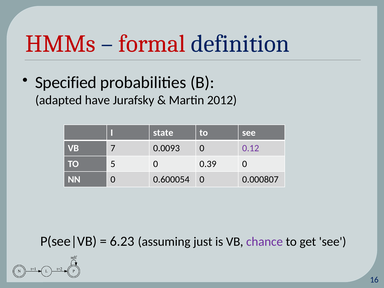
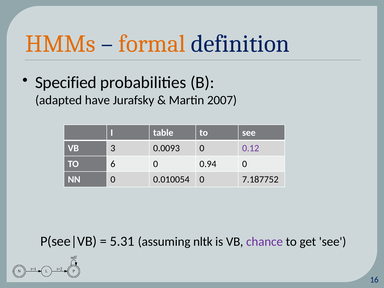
HMMs colour: red -> orange
formal colour: red -> orange
2012: 2012 -> 2007
state: state -> table
7: 7 -> 3
5: 5 -> 6
0.39: 0.39 -> 0.94
0.600054: 0.600054 -> 0.010054
0.000807: 0.000807 -> 7.187752
6.23: 6.23 -> 5.31
just: just -> nltk
